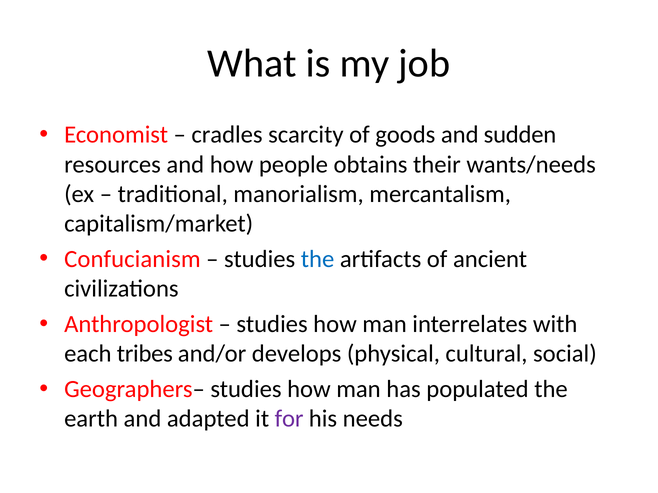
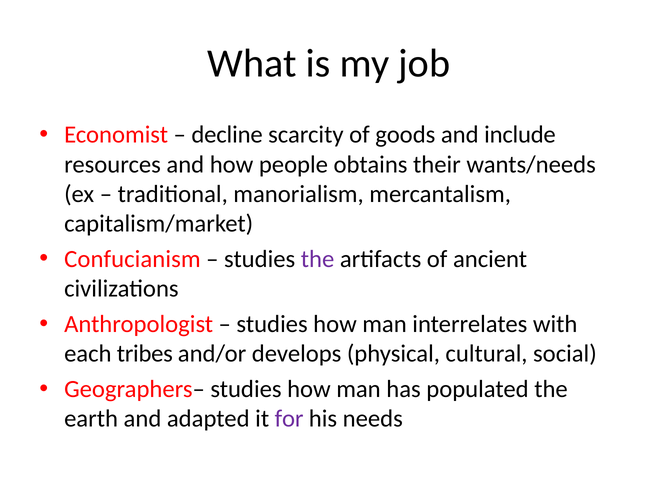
cradles: cradles -> decline
sudden: sudden -> include
the at (318, 259) colour: blue -> purple
